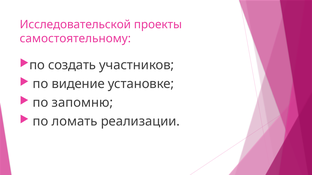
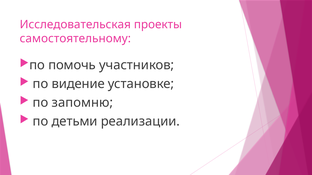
Исследовательской: Исследовательской -> Исследовательская
создать: создать -> помочь
ломать: ломать -> детьми
